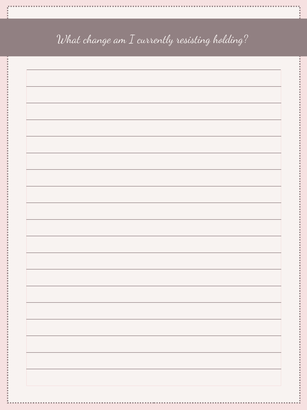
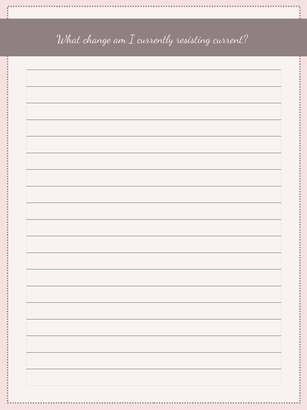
holding: holding -> current
